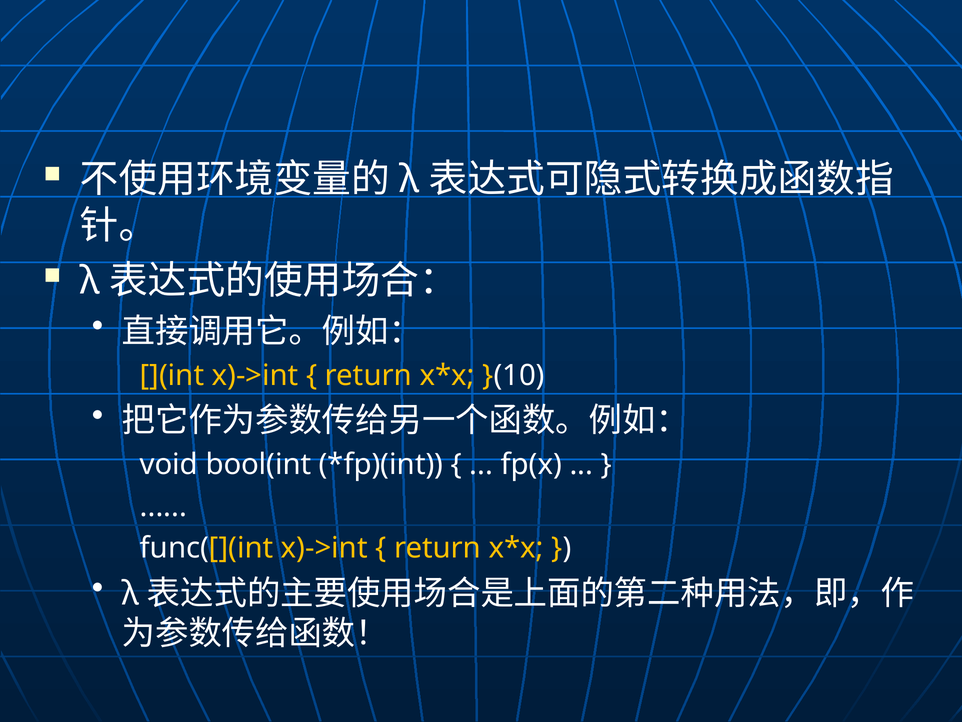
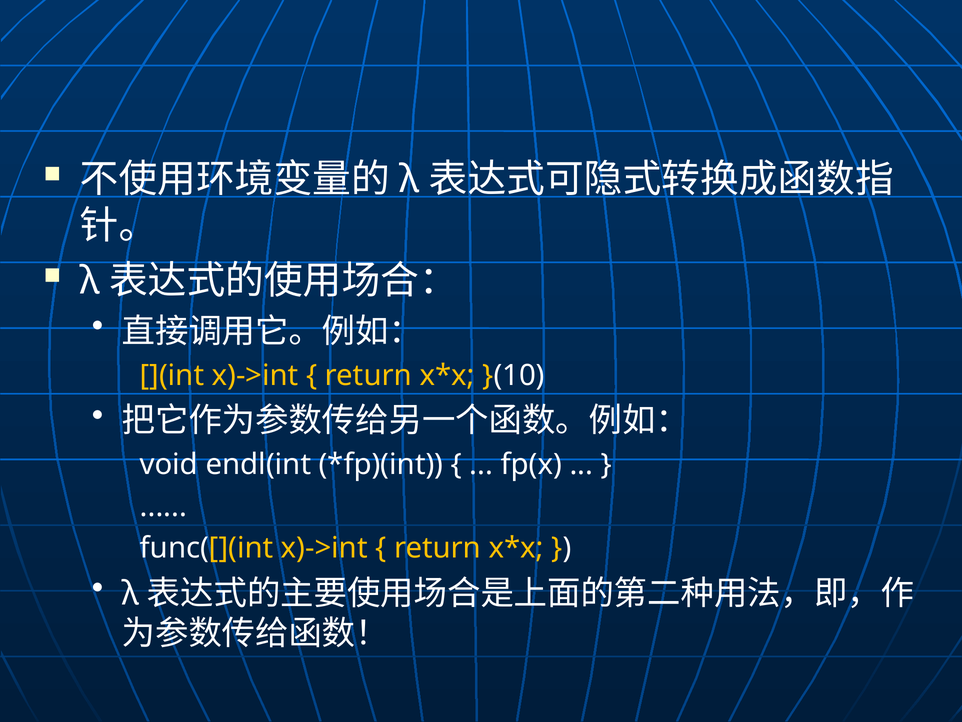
bool(int: bool(int -> endl(int
